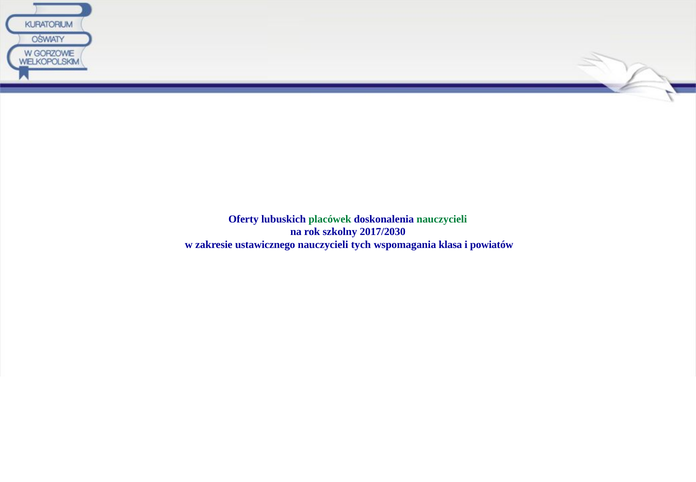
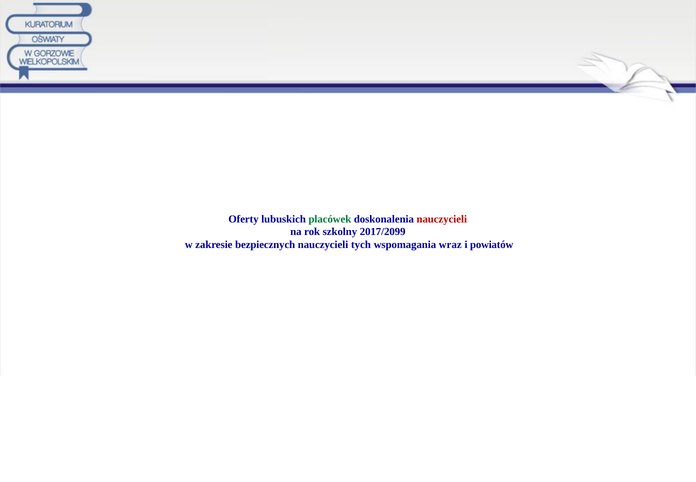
nauczycieli at (442, 219) colour: green -> red
2017/2030: 2017/2030 -> 2017/2099
ustawicznego: ustawicznego -> bezpiecznych
klasa: klasa -> wraz
